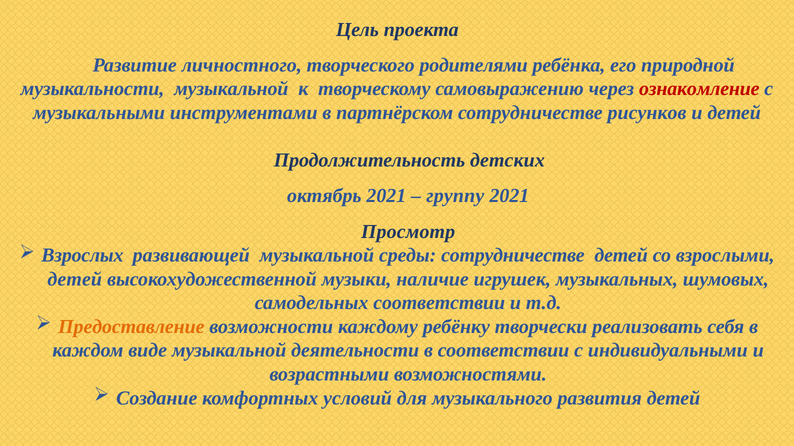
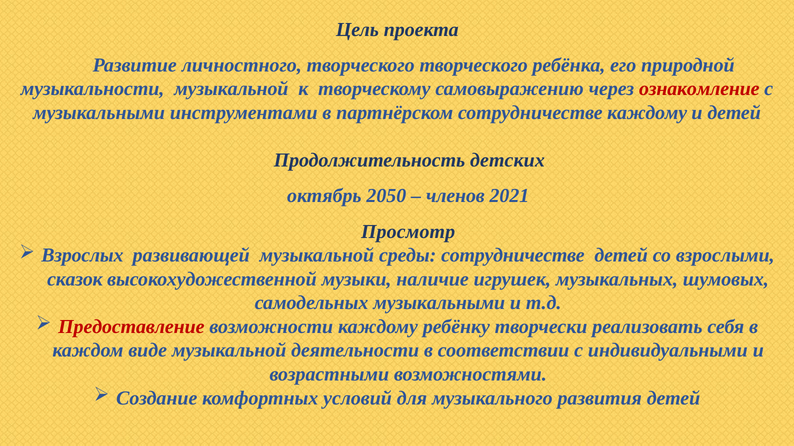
творческого родителями: родителями -> творческого
сотрудничестве рисунков: рисунков -> каждому
октябрь 2021: 2021 -> 2050
группу: группу -> членов
детей at (75, 279): детей -> сказок
самодельных соответствии: соответствии -> музыкальными
Предоставление colour: orange -> red
